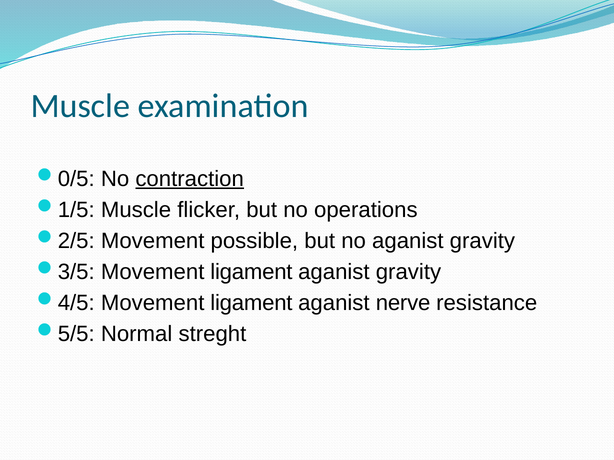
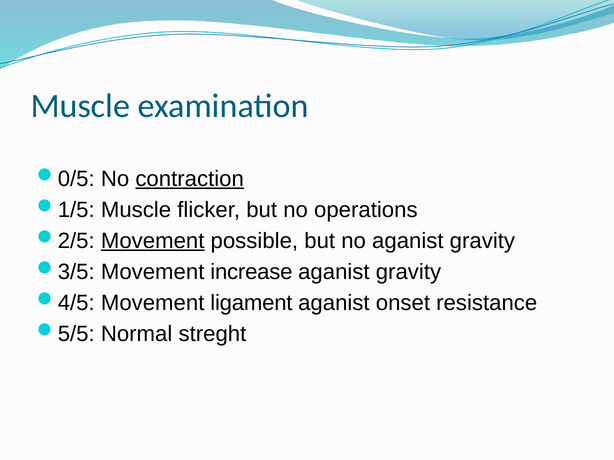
Movement at (153, 241) underline: none -> present
ligament at (251, 272): ligament -> increase
nerve: nerve -> onset
